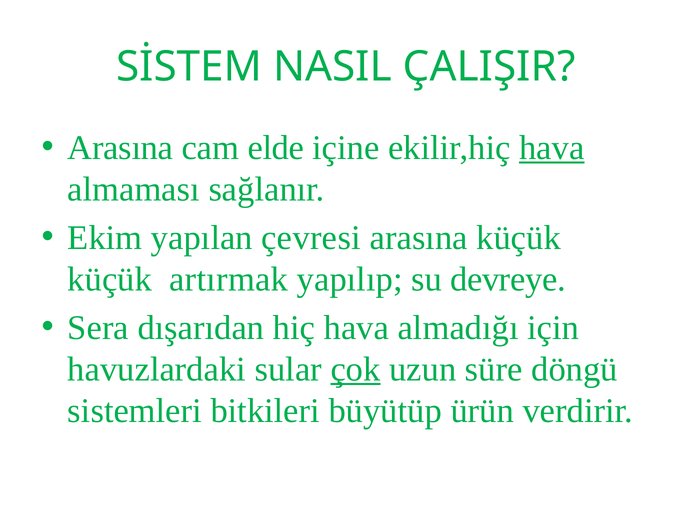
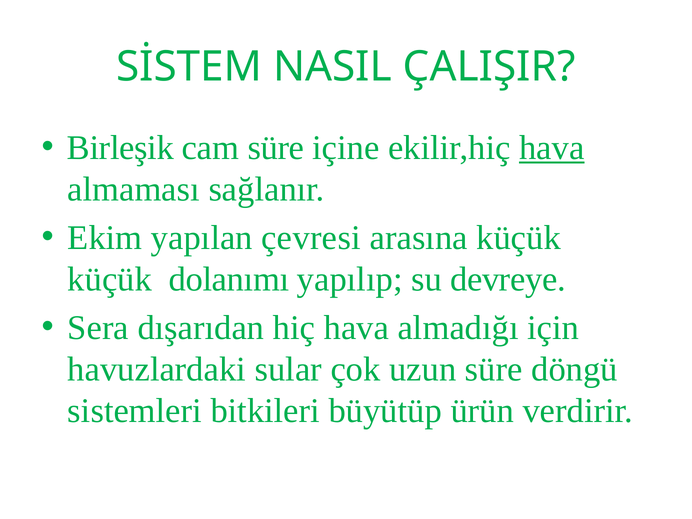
Arasına at (120, 148): Arasına -> Birleşik
cam elde: elde -> süre
artırmak: artırmak -> dolanımı
çok underline: present -> none
